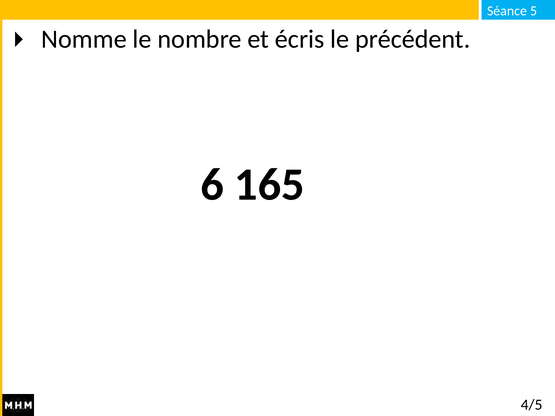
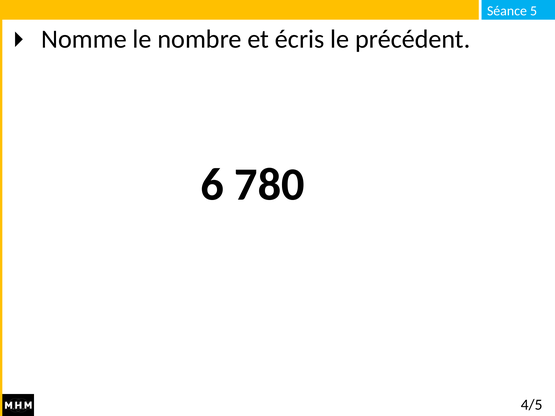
165: 165 -> 780
